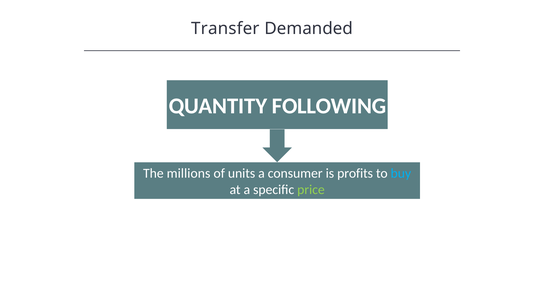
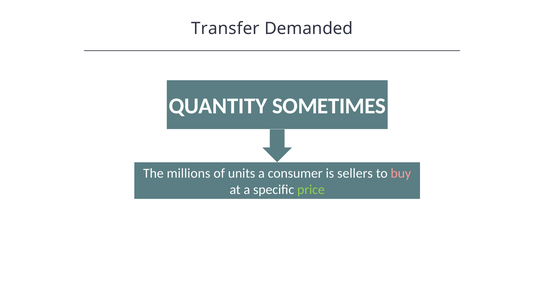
FOLLOWING: FOLLOWING -> SOMETIMES
profits: profits -> sellers
buy colour: light blue -> pink
